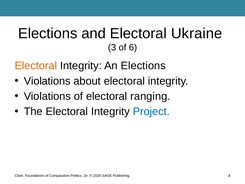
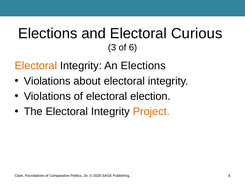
Ukraine: Ukraine -> Curious
ranging: ranging -> election
Project colour: blue -> orange
